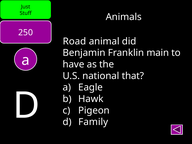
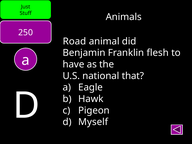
main: main -> flesh
Family: Family -> Myself
